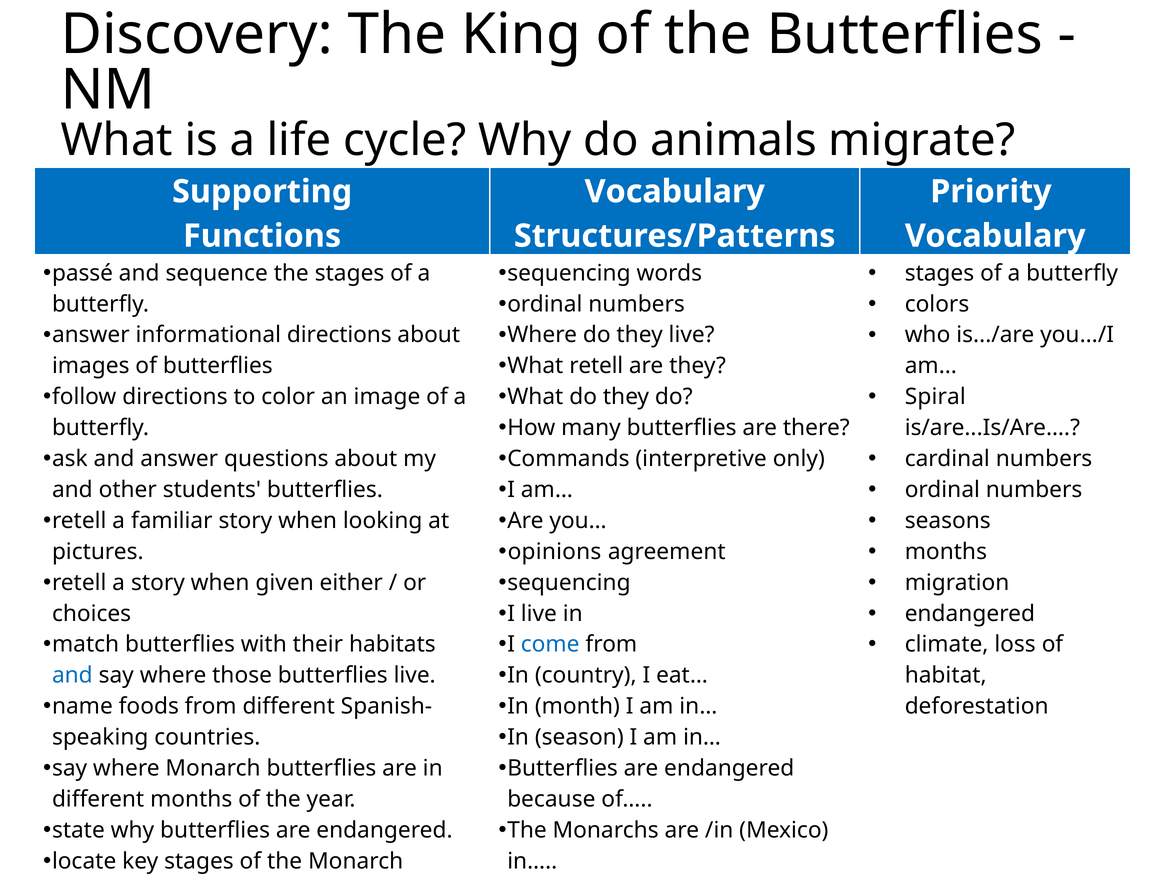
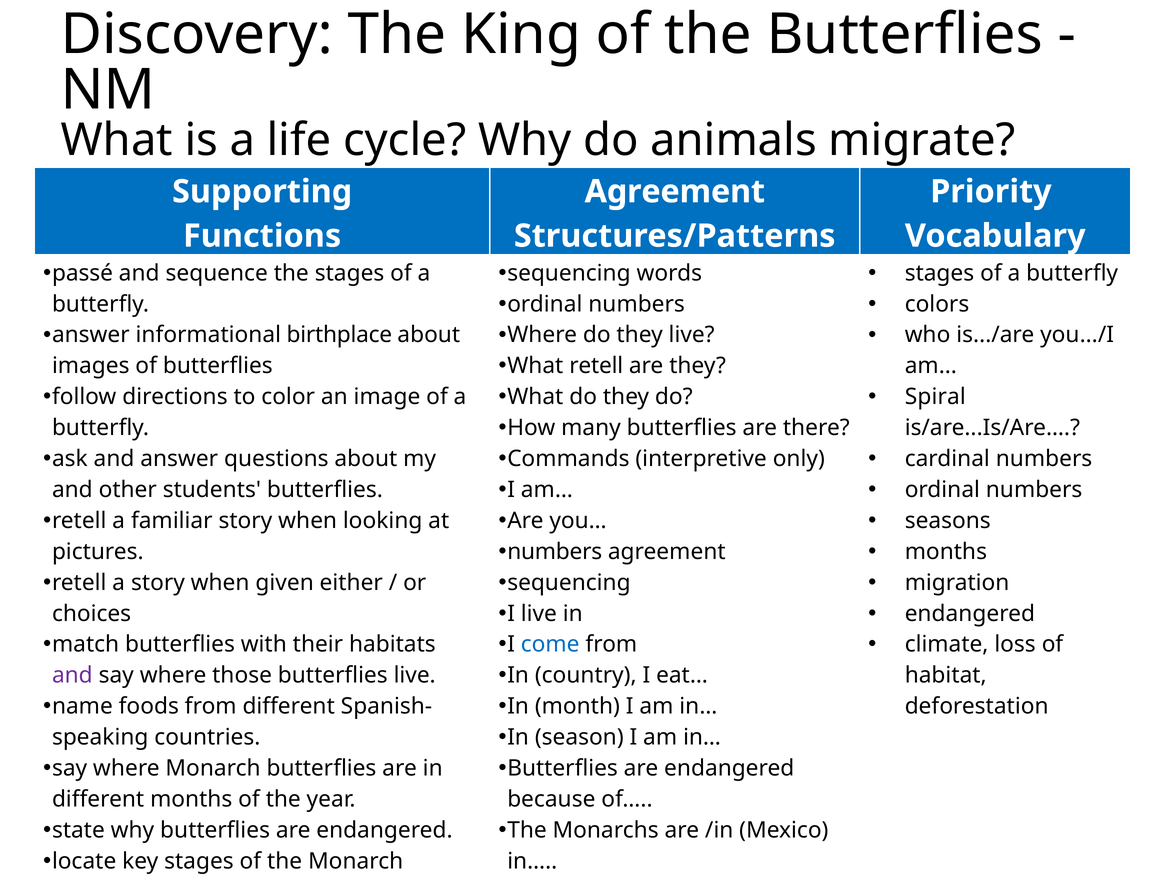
Vocabulary at (675, 191): Vocabulary -> Agreement
informational directions: directions -> birthplace
opinions at (554, 551): opinions -> numbers
and at (72, 675) colour: blue -> purple
